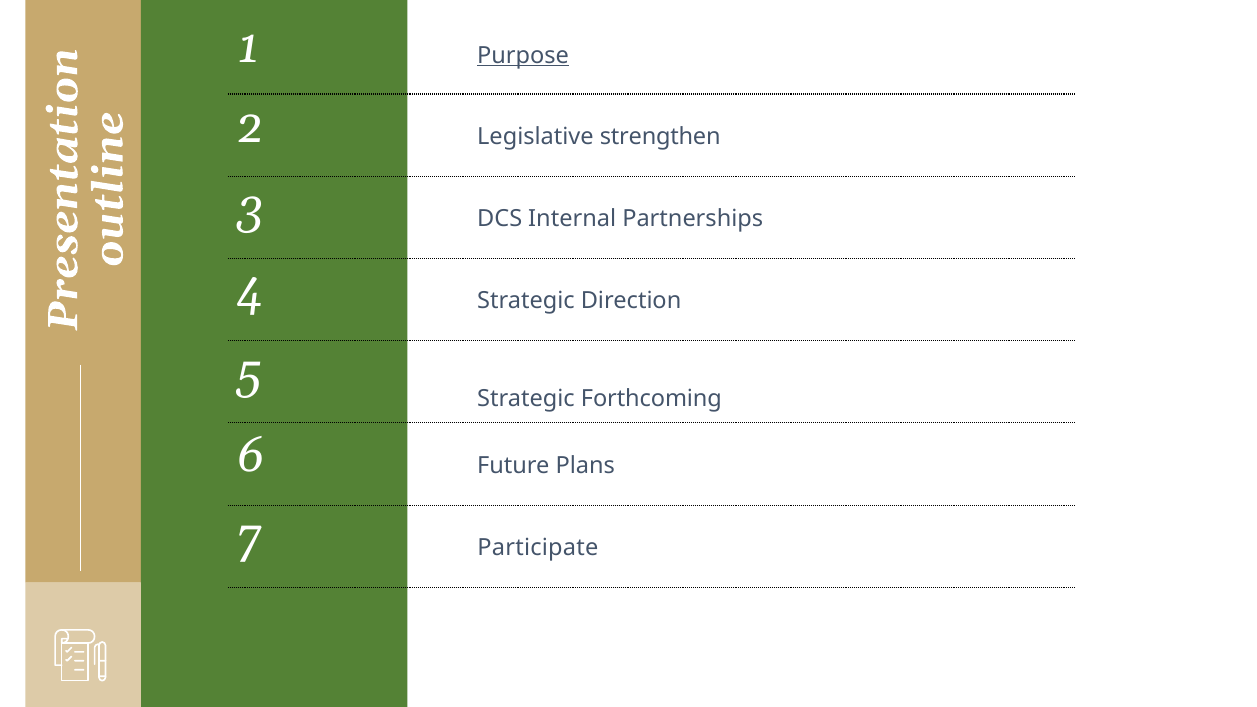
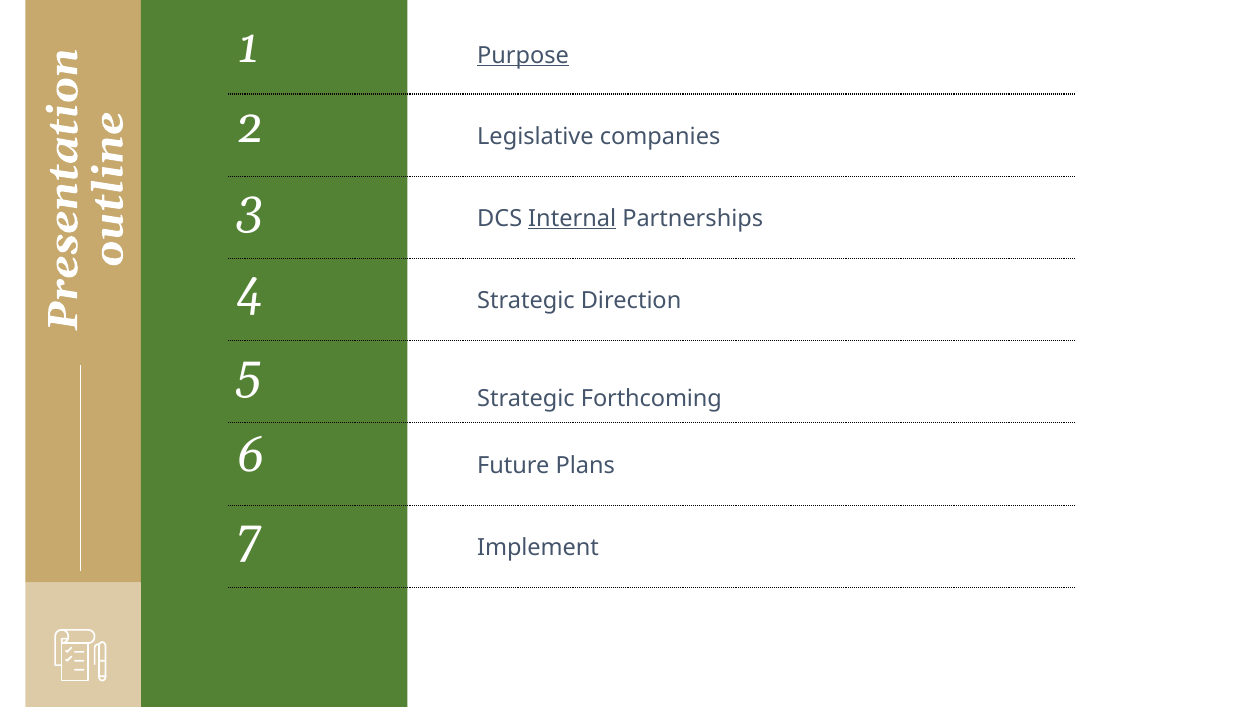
strengthen: strengthen -> companies
Internal underline: none -> present
Participate: Participate -> Implement
